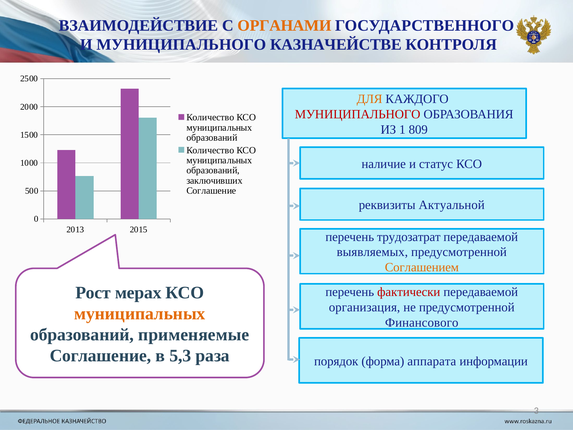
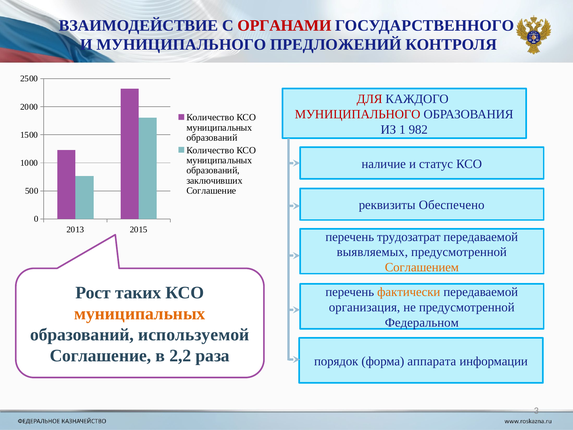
ОРГАНАМИ colour: orange -> red
КАЗНАЧЕЙСТВЕ: КАЗНАЧЕЙСТВЕ -> ПРЕДЛОЖЕНИЙ
ДЛЯ colour: orange -> red
809: 809 -> 982
Актуальной: Актуальной -> Обеспечено
мерах: мерах -> таких
фактически colour: red -> orange
Финансового: Финансового -> Федеральном
применяемые: применяемые -> используемой
5,3: 5,3 -> 2,2
